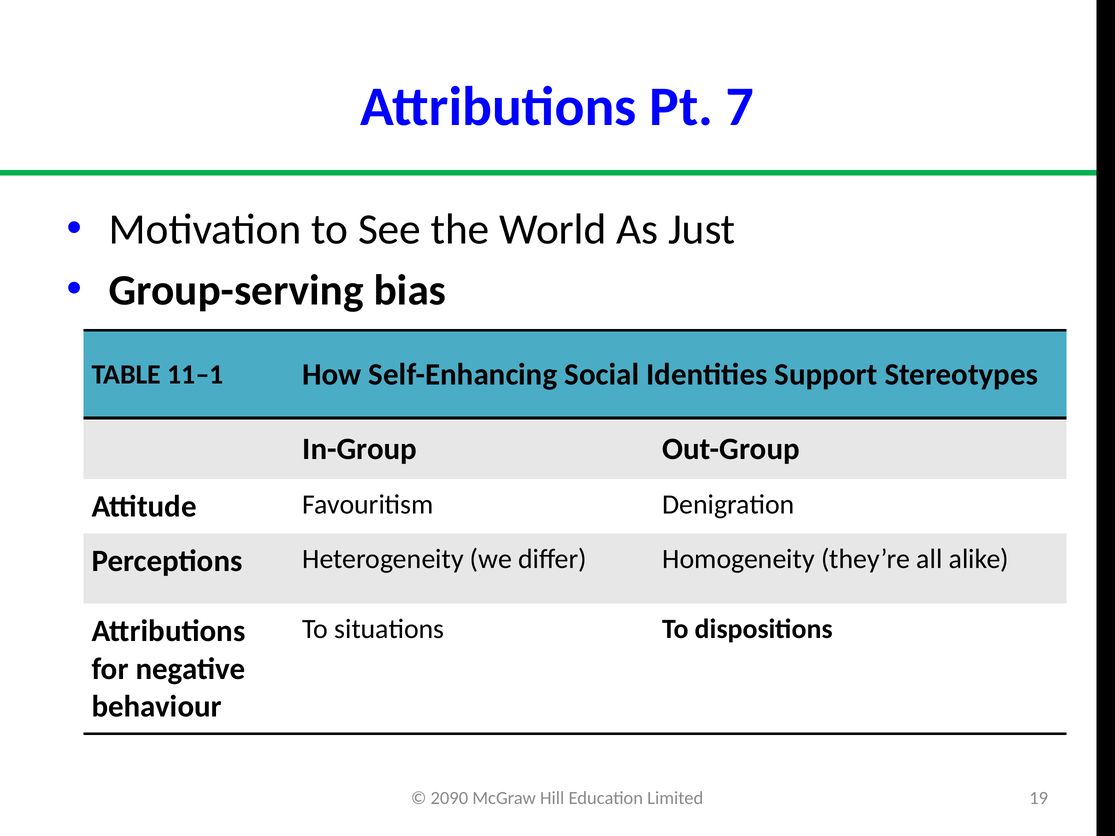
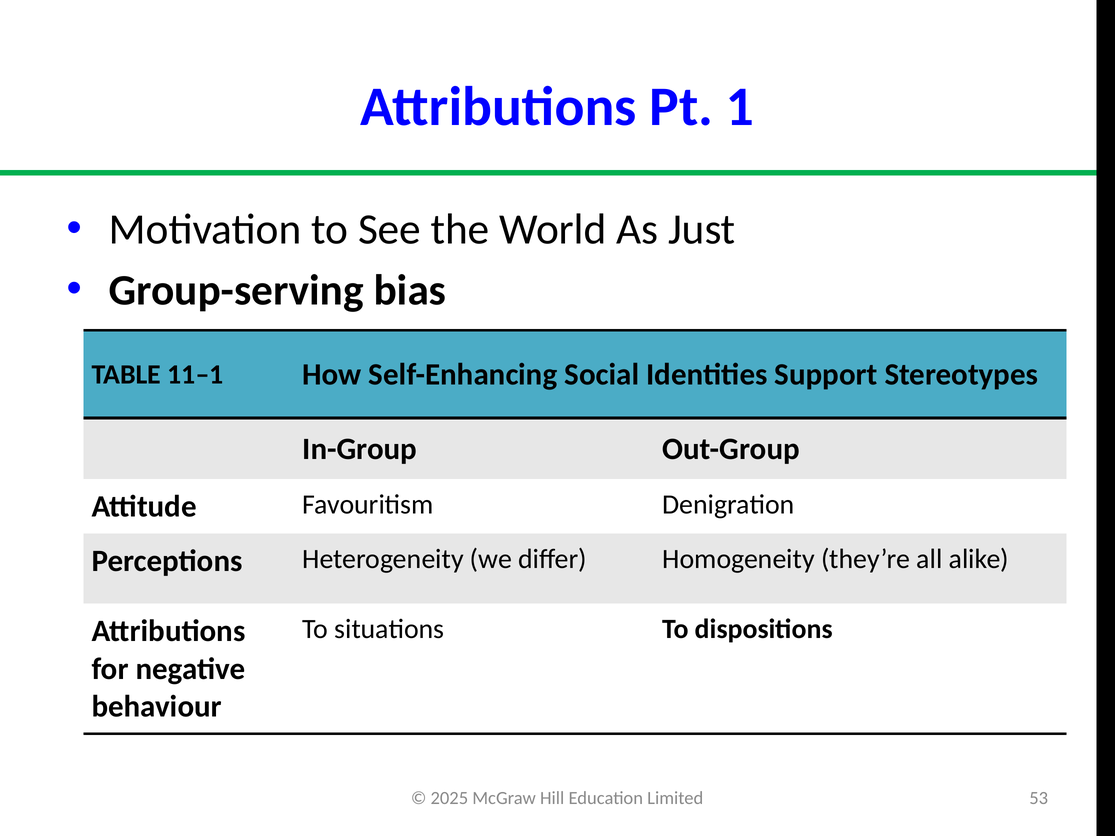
7: 7 -> 1
2090: 2090 -> 2025
19: 19 -> 53
